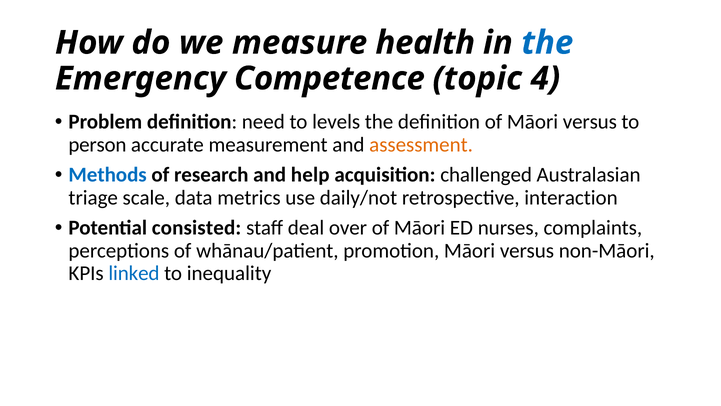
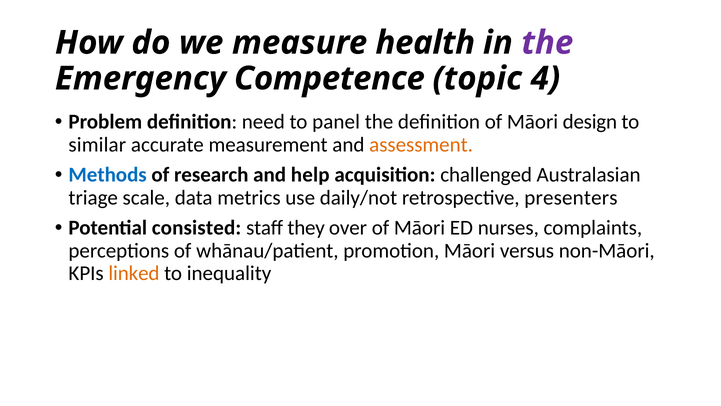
the at (547, 43) colour: blue -> purple
levels: levels -> panel
of Māori versus: versus -> design
person: person -> similar
interaction: interaction -> presenters
deal: deal -> they
linked colour: blue -> orange
